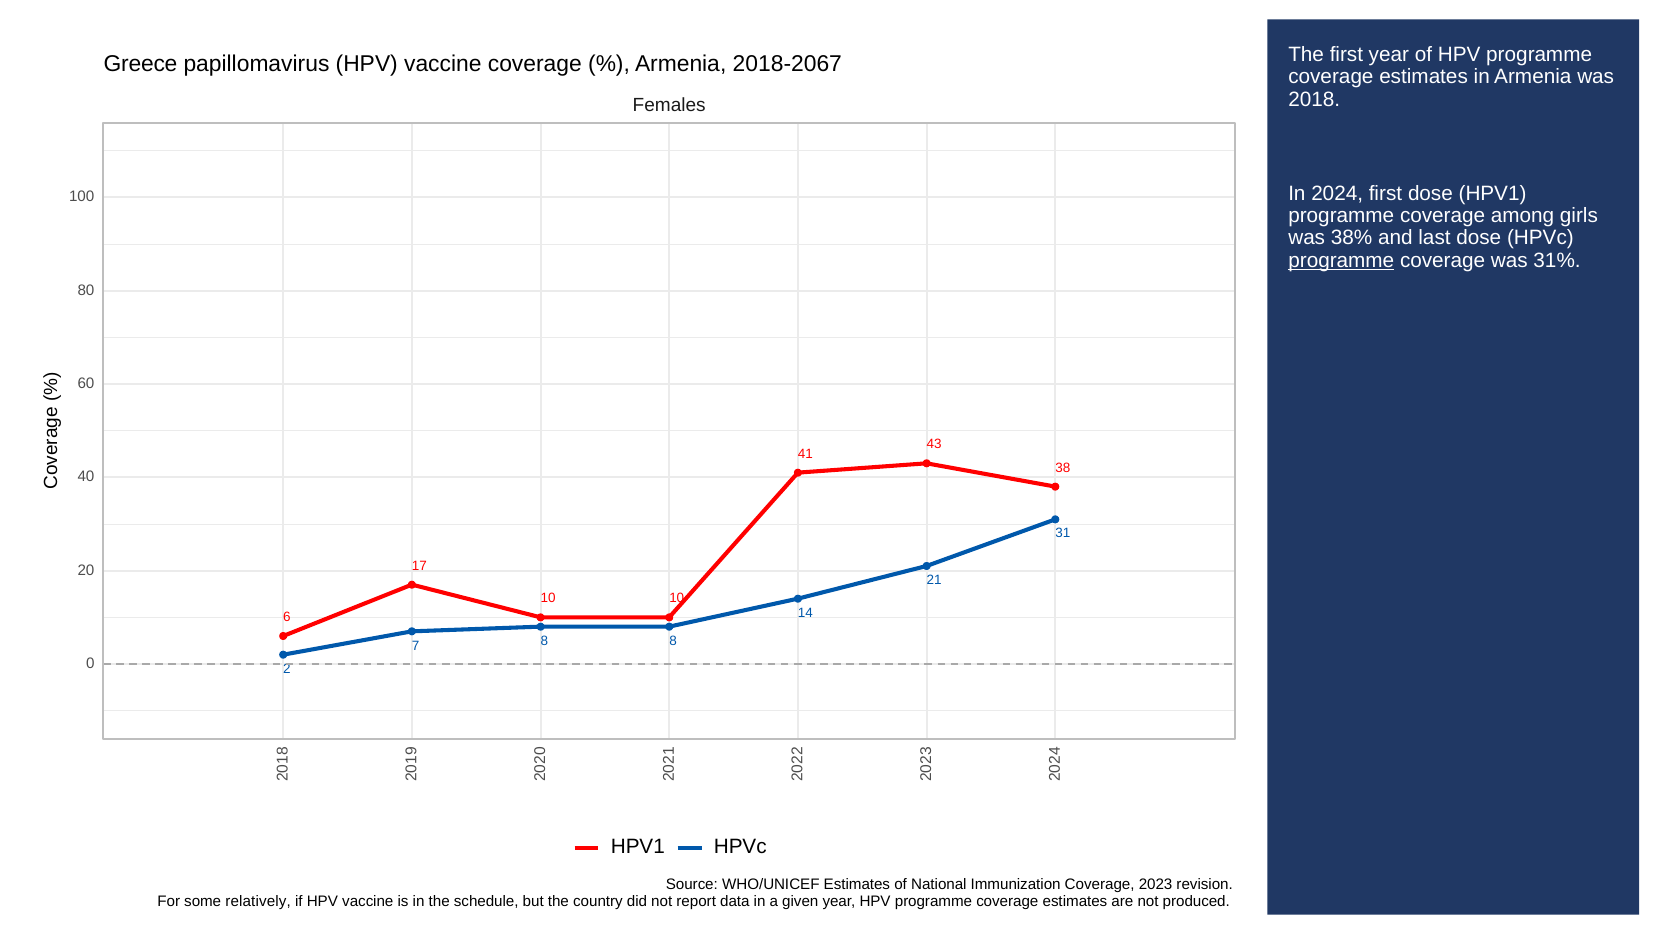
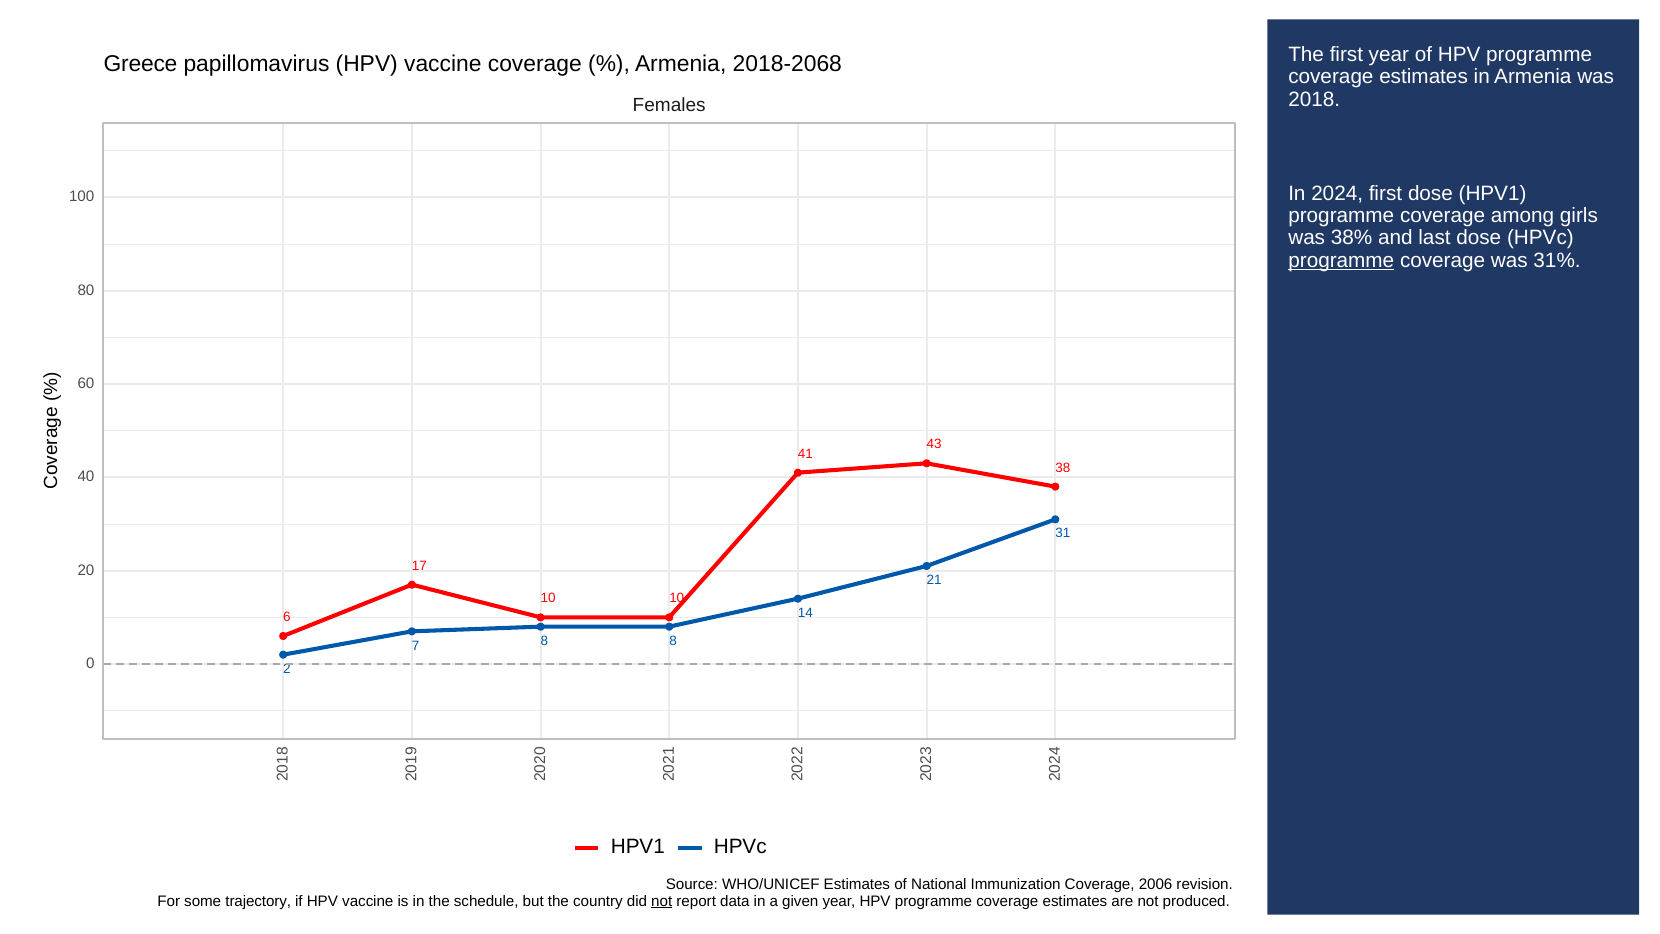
2018-2067: 2018-2067 -> 2018-2068
2023: 2023 -> 2006
relatively: relatively -> trajectory
not at (662, 901) underline: none -> present
